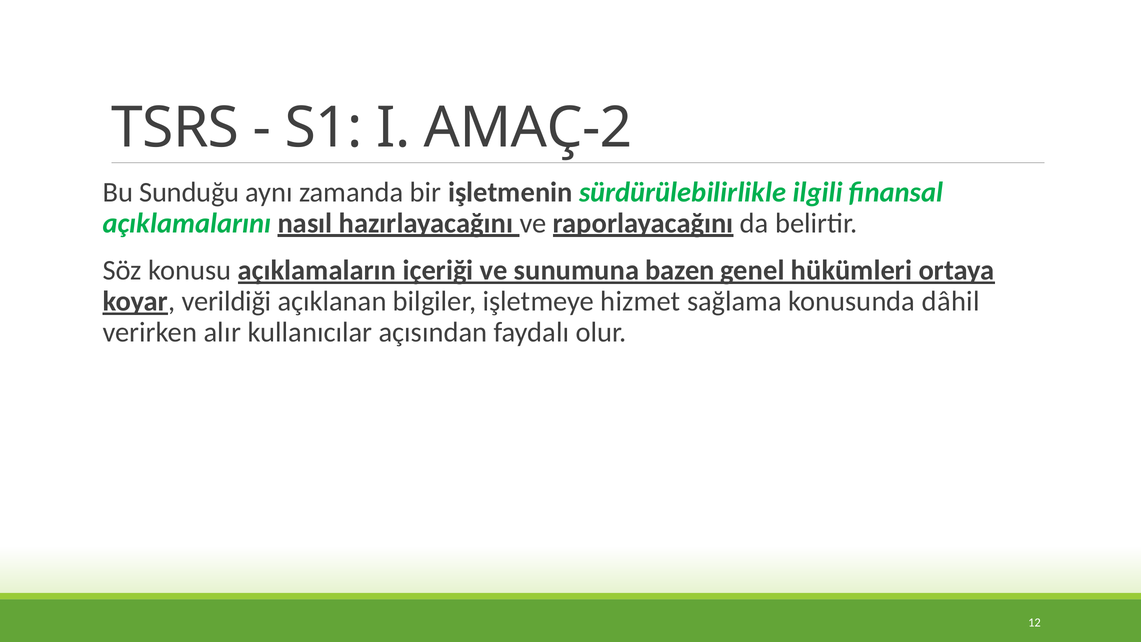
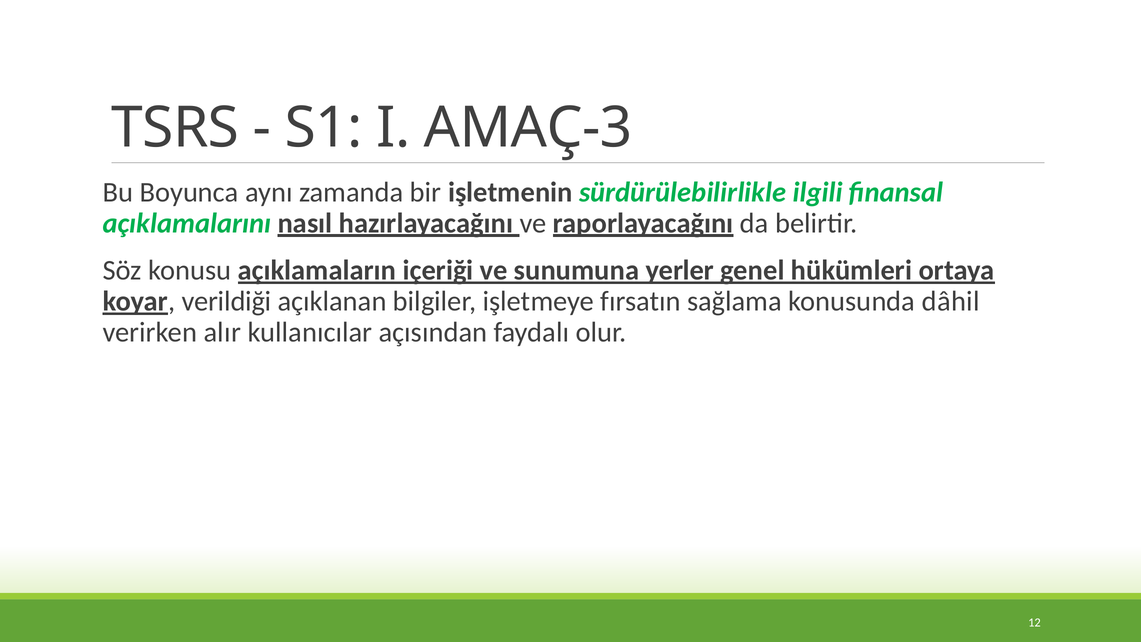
AMAÇ-2: AMAÇ-2 -> AMAÇ-3
Sunduğu: Sunduğu -> Boyunca
bazen: bazen -> yerler
hizmet: hizmet -> fırsatın
